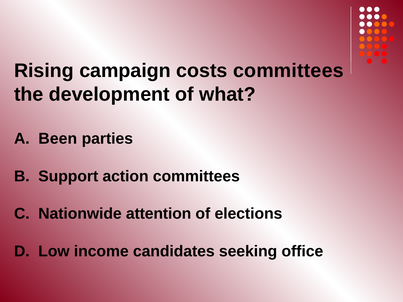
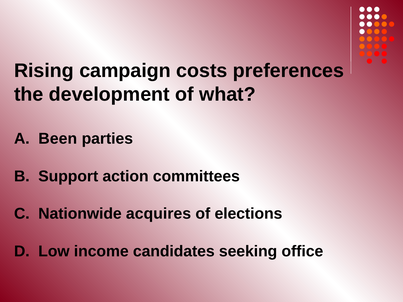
costs committees: committees -> preferences
attention: attention -> acquires
